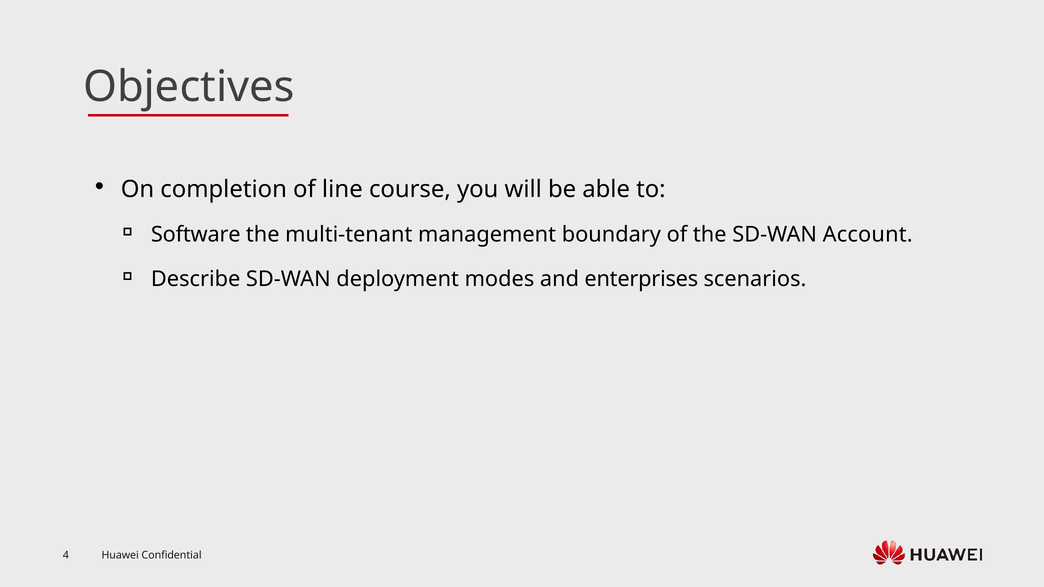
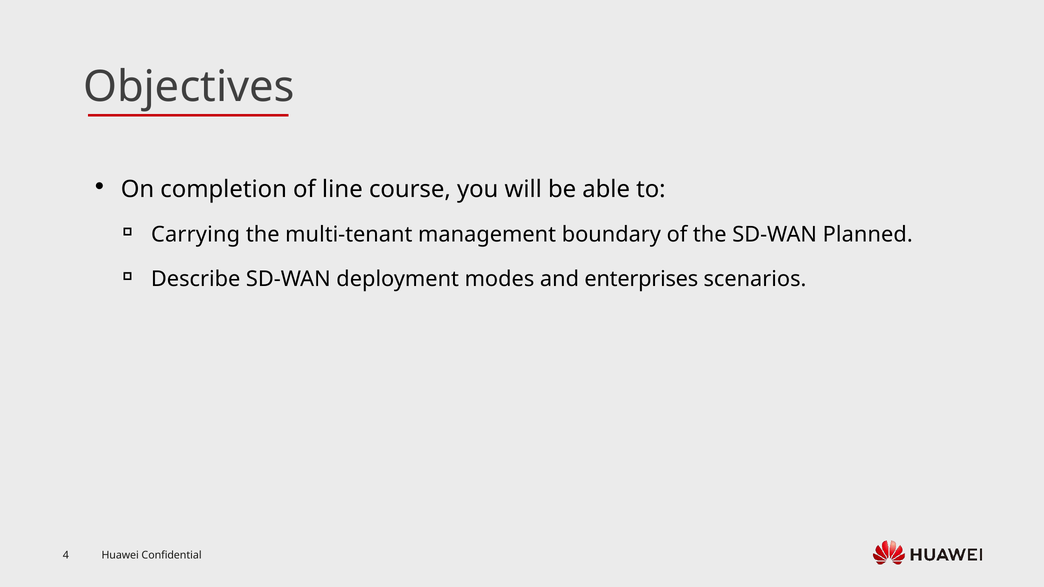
Software: Software -> Carrying
Account: Account -> Planned
